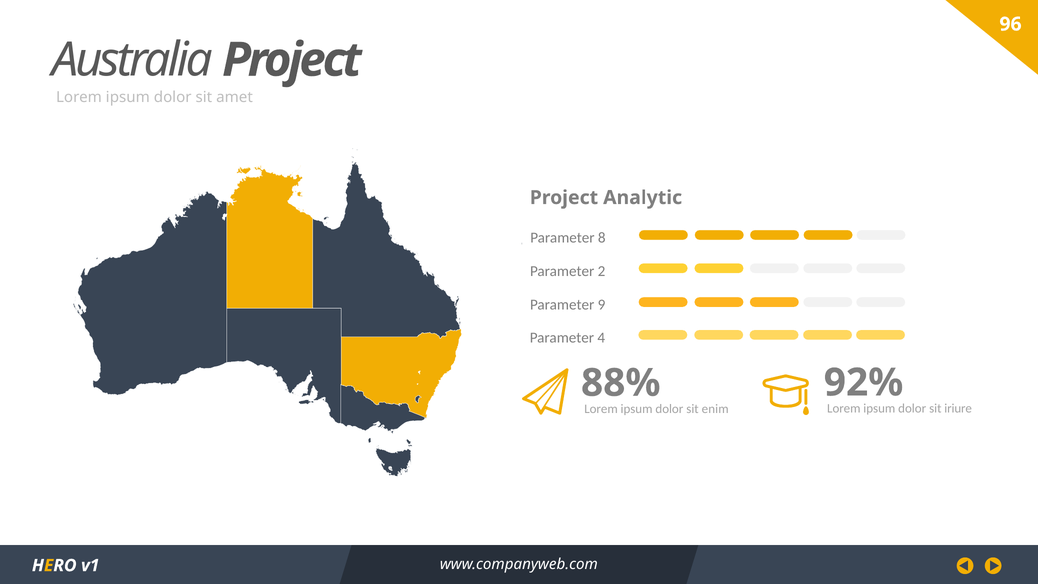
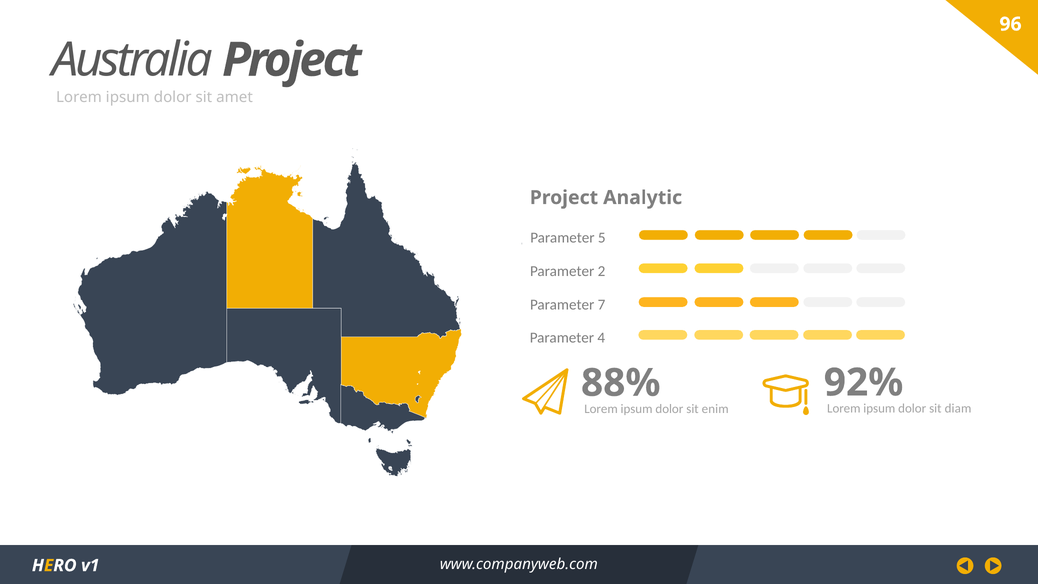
8: 8 -> 5
9: 9 -> 7
iriure: iriure -> diam
